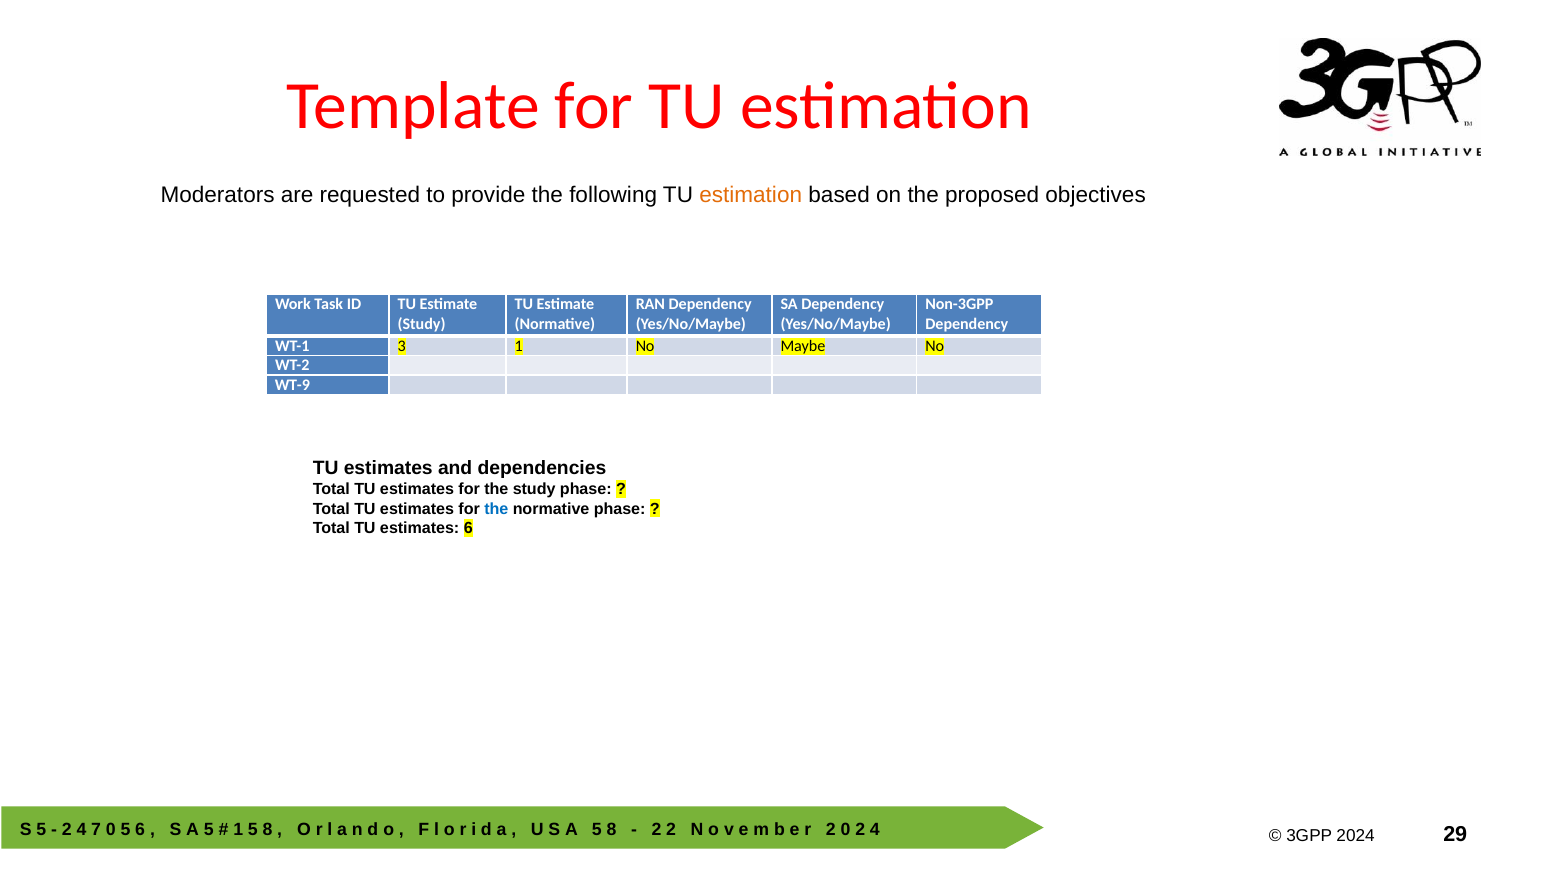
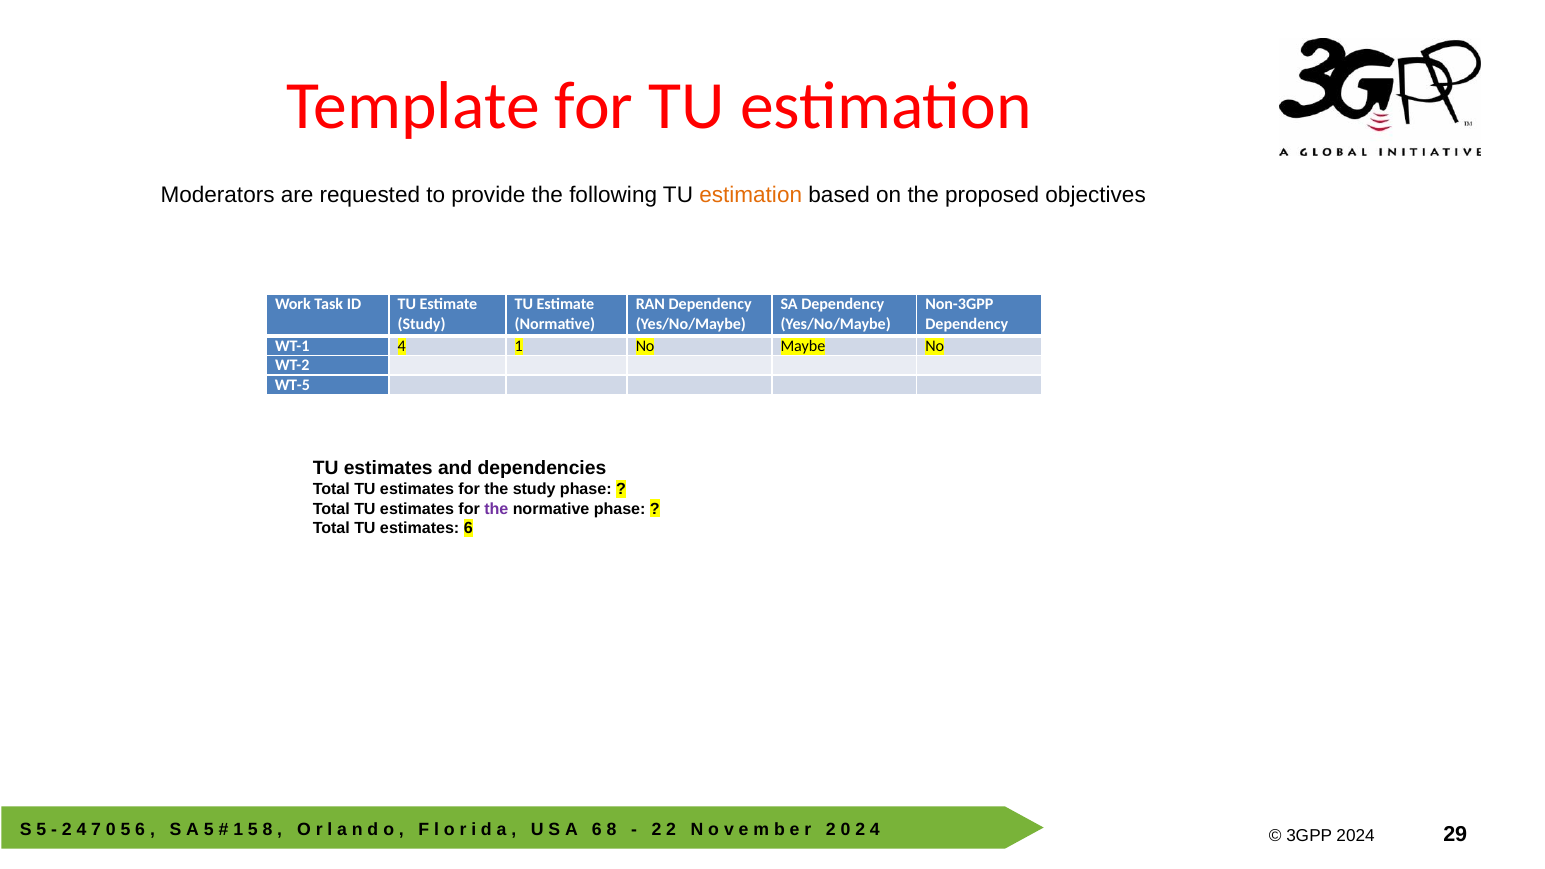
WT-1 3: 3 -> 4
WT-9: WT-9 -> WT-5
the at (496, 509) colour: blue -> purple
5 at (597, 830): 5 -> 6
